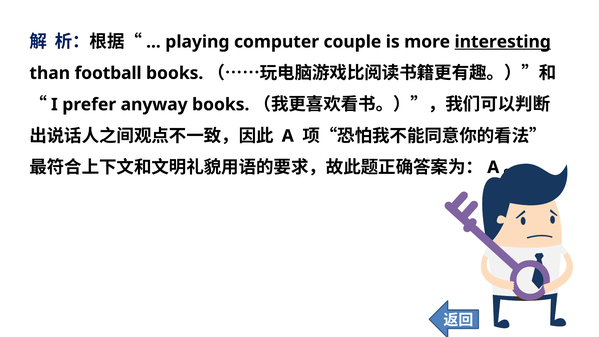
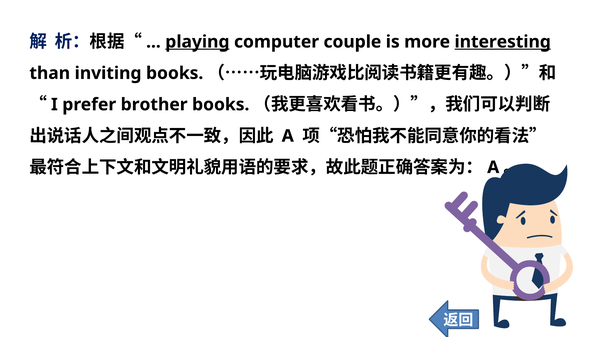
playing underline: none -> present
football: football -> inviting
anyway: anyway -> brother
